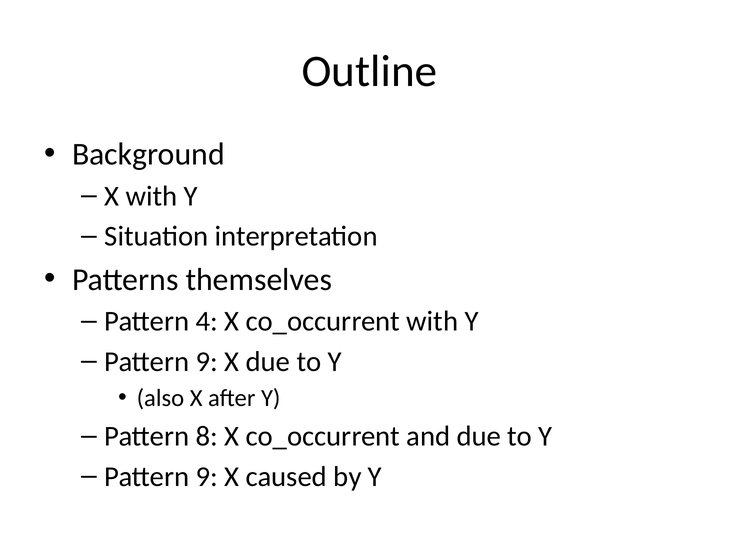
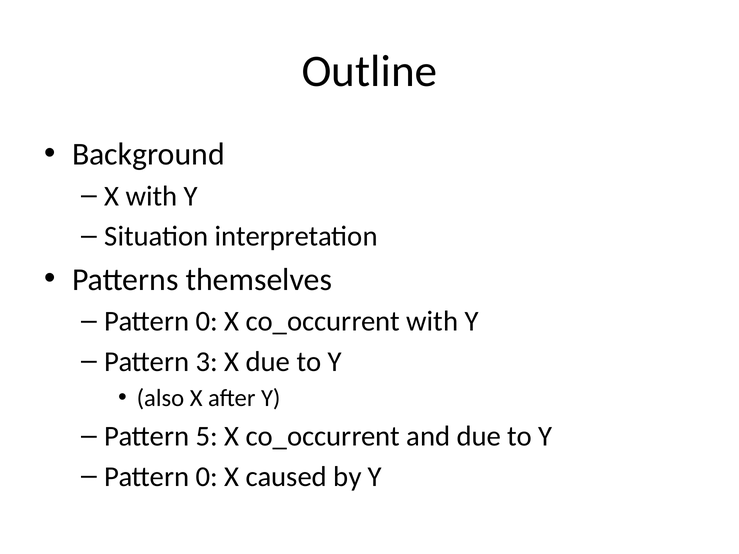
4 at (207, 322): 4 -> 0
9 at (207, 362): 9 -> 3
8: 8 -> 5
9 at (207, 477): 9 -> 0
